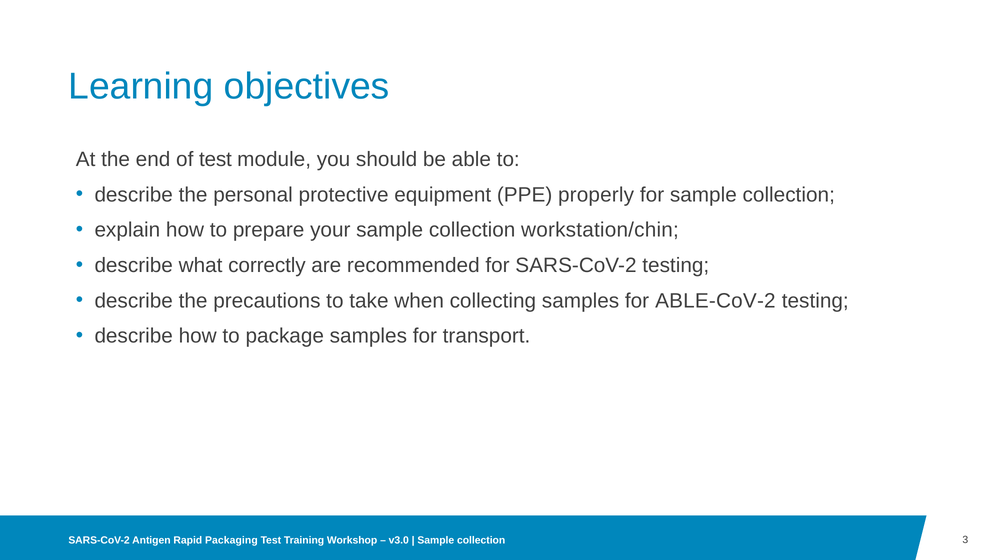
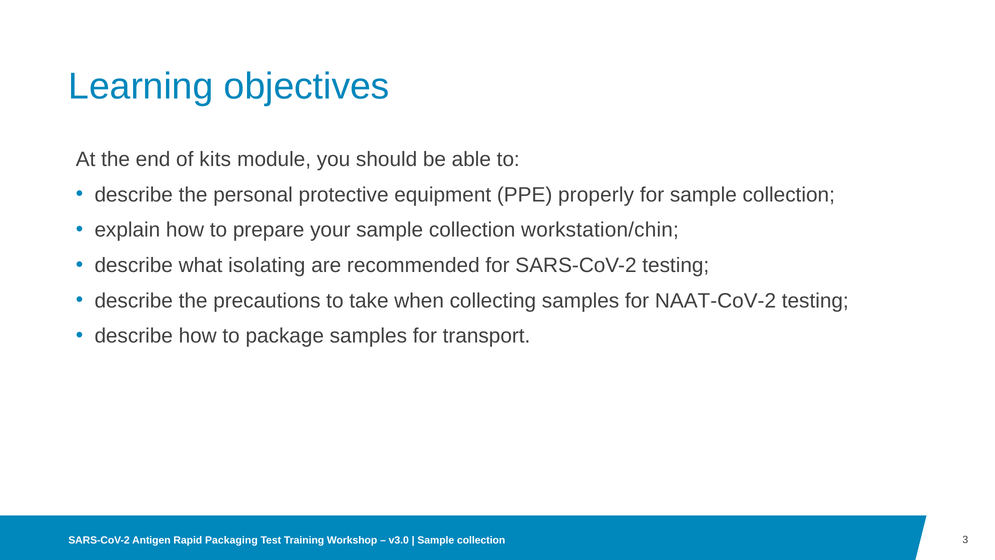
of test: test -> kits
correctly: correctly -> isolating
ABLE-CoV-2: ABLE-CoV-2 -> NAAT-CoV-2
